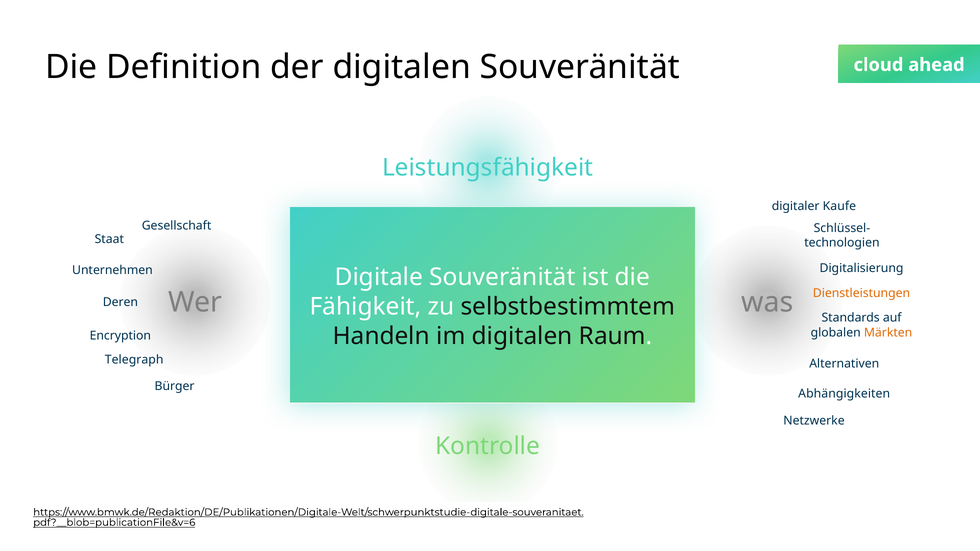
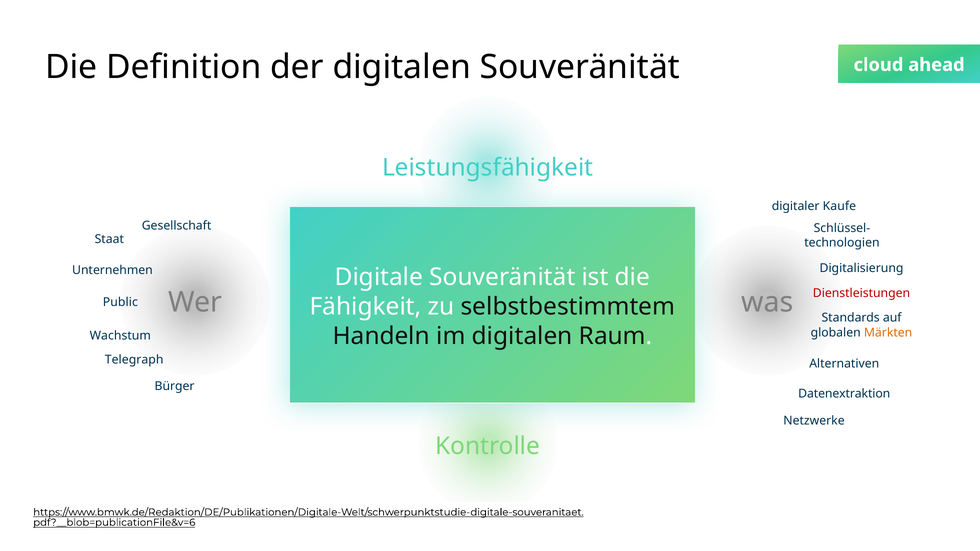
Dienstleistungen colour: orange -> red
Deren: Deren -> Public
Encryption: Encryption -> Wachstum
Abhängigkeiten at (844, 394): Abhängigkeiten -> Datenextraktion
